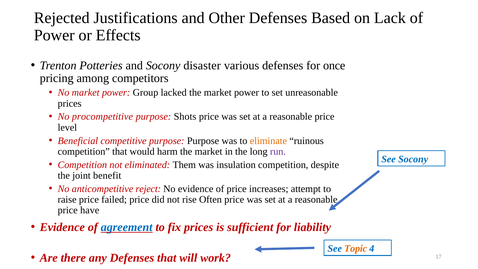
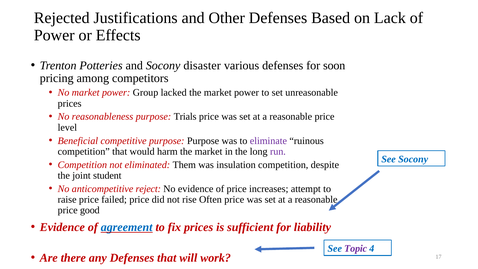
once: once -> soon
procompetitive: procompetitive -> reasonableness
Shots: Shots -> Trials
eliminate colour: orange -> purple
benefit: benefit -> student
have: have -> good
Topic colour: orange -> purple
